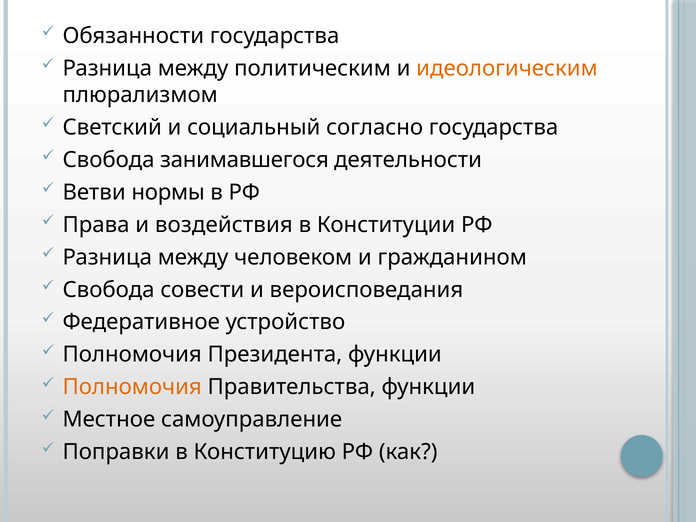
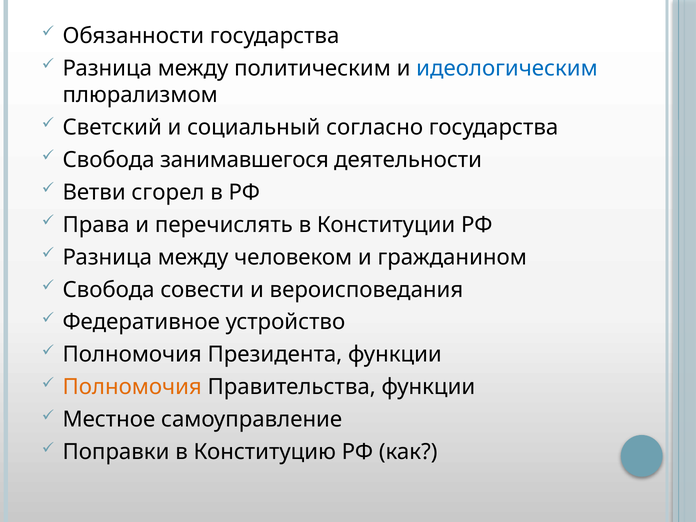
идеологическим colour: orange -> blue
нормы: нормы -> сгорел
воздействия: воздействия -> перечислять
